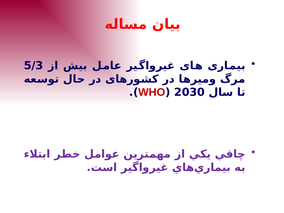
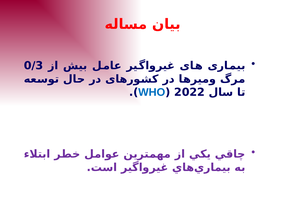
5/3: 5/3 -> 0/3
WHO colour: red -> blue
2030: 2030 -> 2022
